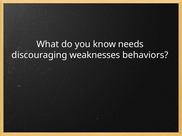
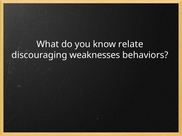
needs: needs -> relate
